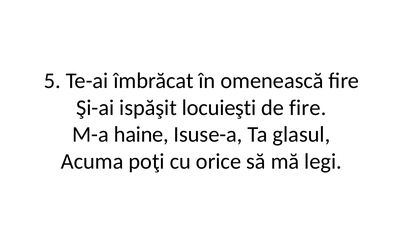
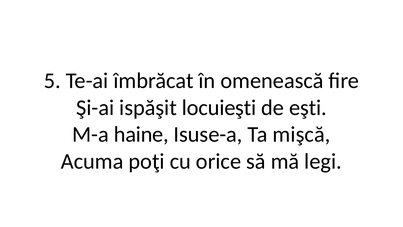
de fire: fire -> eşti
glasul: glasul -> mişcă
